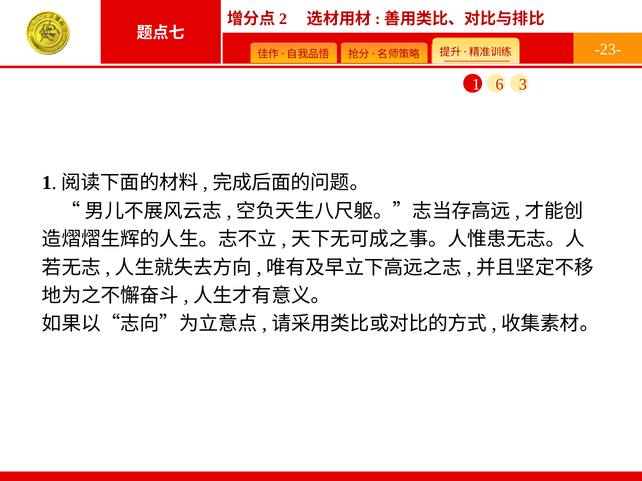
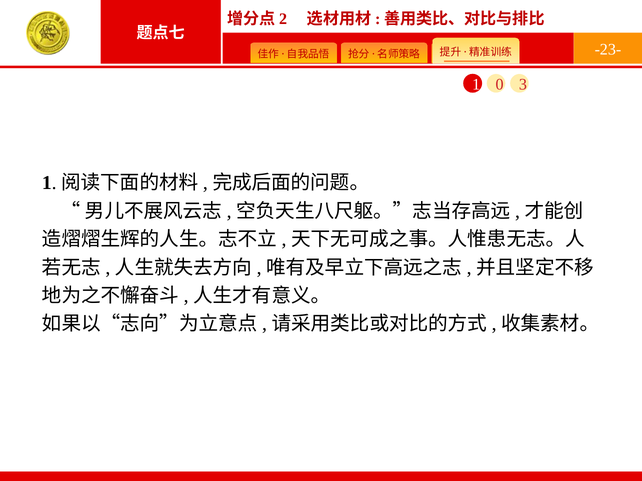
6: 6 -> 0
